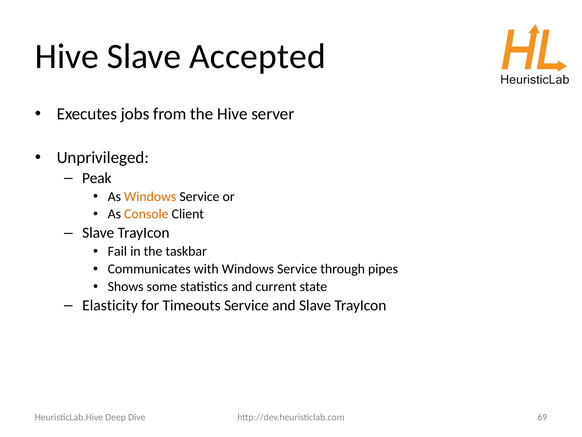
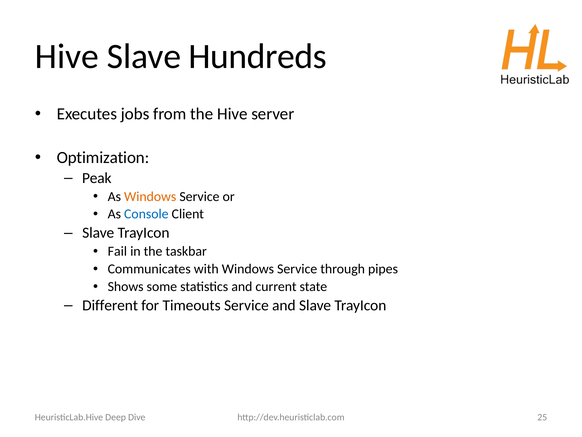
Accepted: Accepted -> Hundreds
Unprivileged: Unprivileged -> Optimization
Console colour: orange -> blue
Elasticity: Elasticity -> Different
69: 69 -> 25
